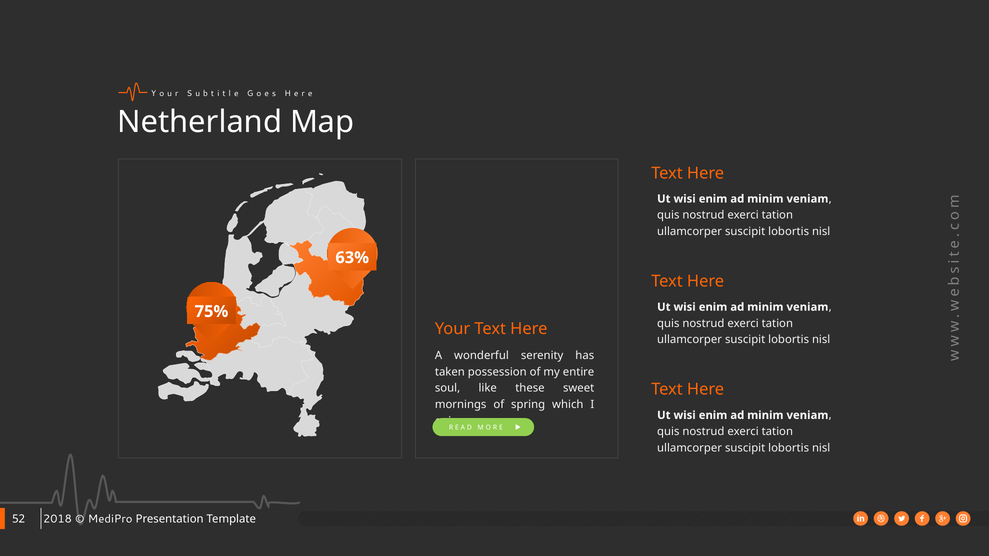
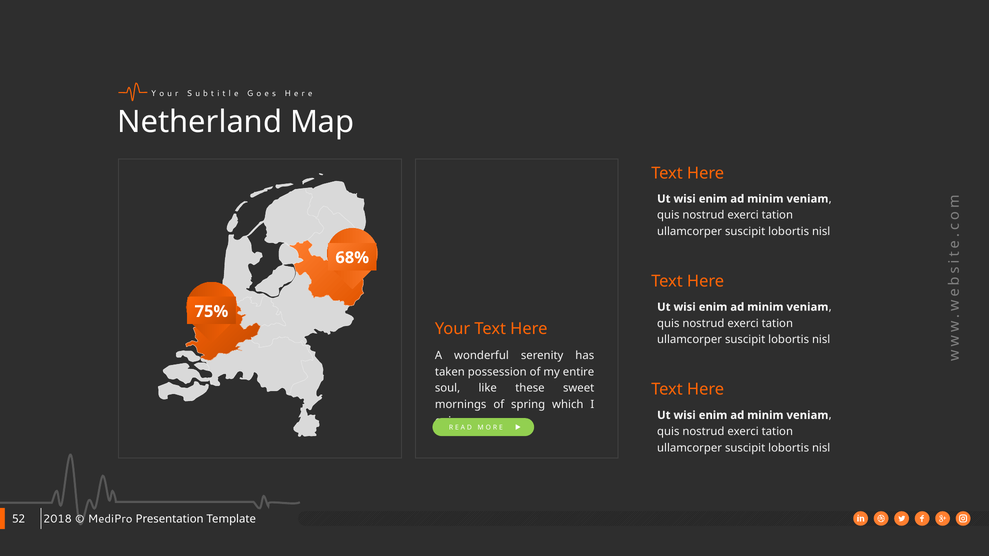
63%: 63% -> 68%
